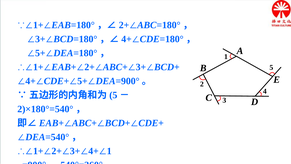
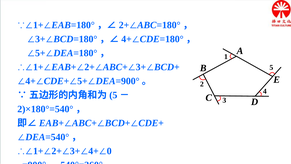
1 at (109, 151): 1 -> 0
